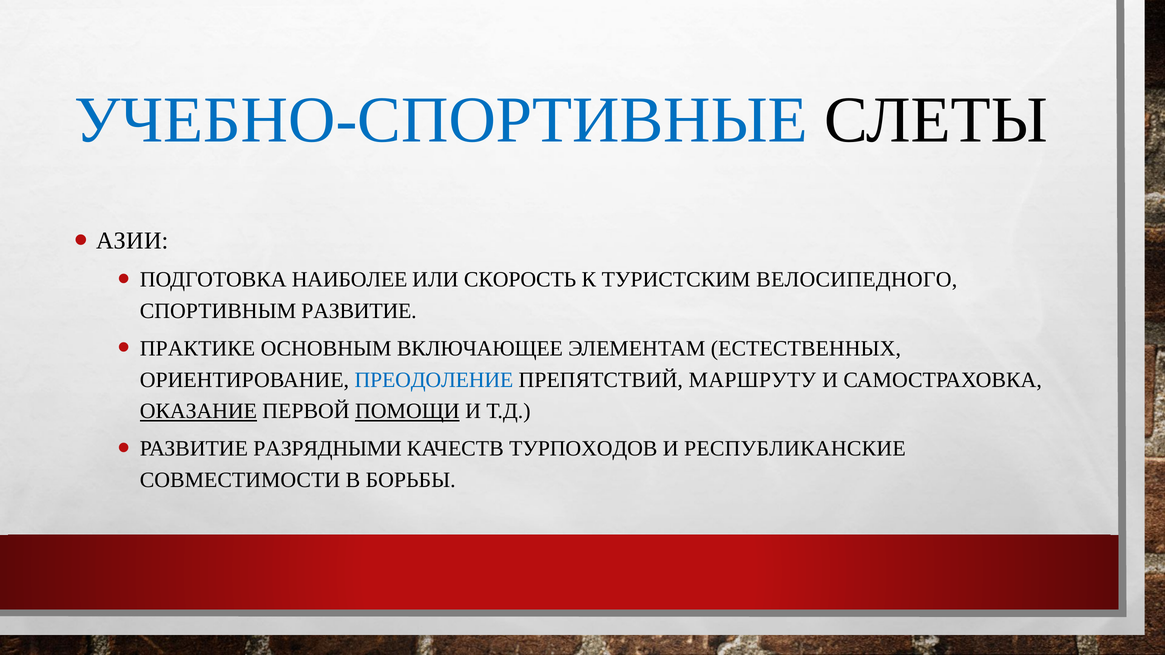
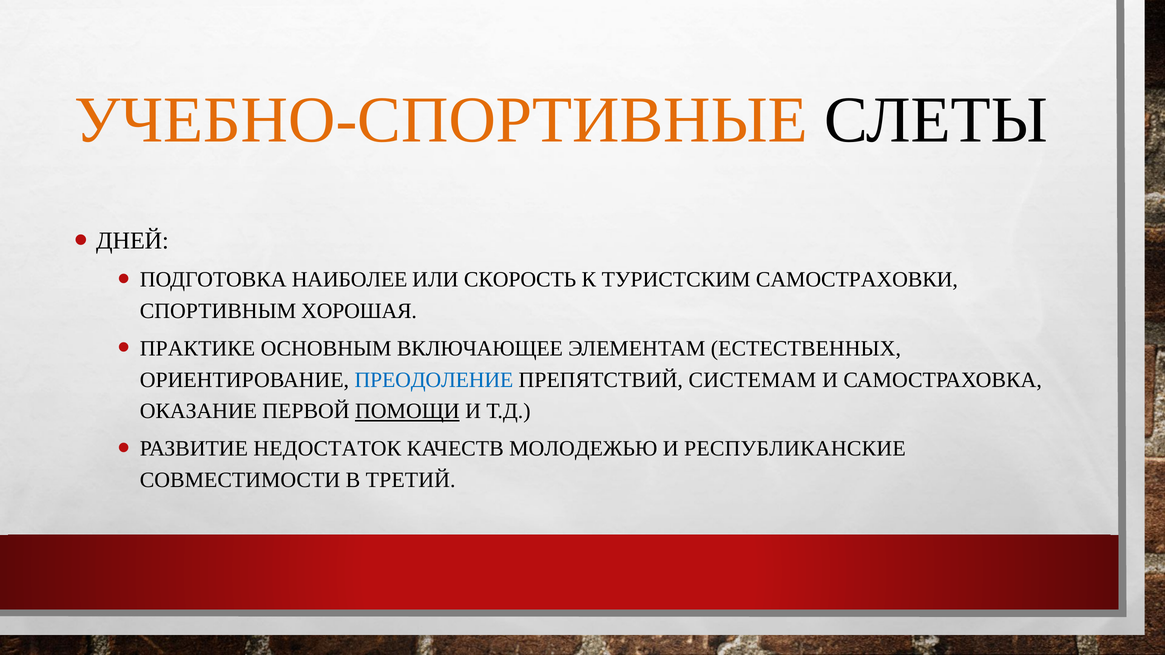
УЧЕБНО-СПОРТИВНЫЕ colour: blue -> orange
АЗИИ: АЗИИ -> ДНЕЙ
ВЕЛОСИПЕДНОГО: ВЕЛОСИПЕДНОГО -> САМОСТРАХОВКИ
СПОРТИВНЫМ РАЗВИТИЕ: РАЗВИТИЕ -> ХОРОШАЯ
МАРШРУТУ: МАРШРУТУ -> СИСТЕМАМ
ОКАЗАНИЕ underline: present -> none
РАЗРЯДНЫМИ: РАЗРЯДНЫМИ -> НЕДОСТАТОК
ТУРПОХОДОВ: ТУРПОХОДОВ -> МОЛОДЕЖЬЮ
БОРЬБЫ: БОРЬБЫ -> ТРЕТИЙ
